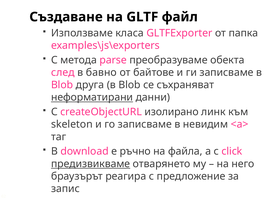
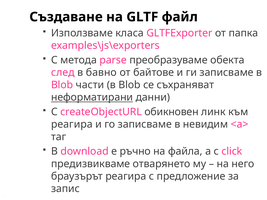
друга: друга -> части
изолирано: изолирано -> обикновен
skeleton at (72, 125): skeleton -> реагира
предизвикваме underline: present -> none
